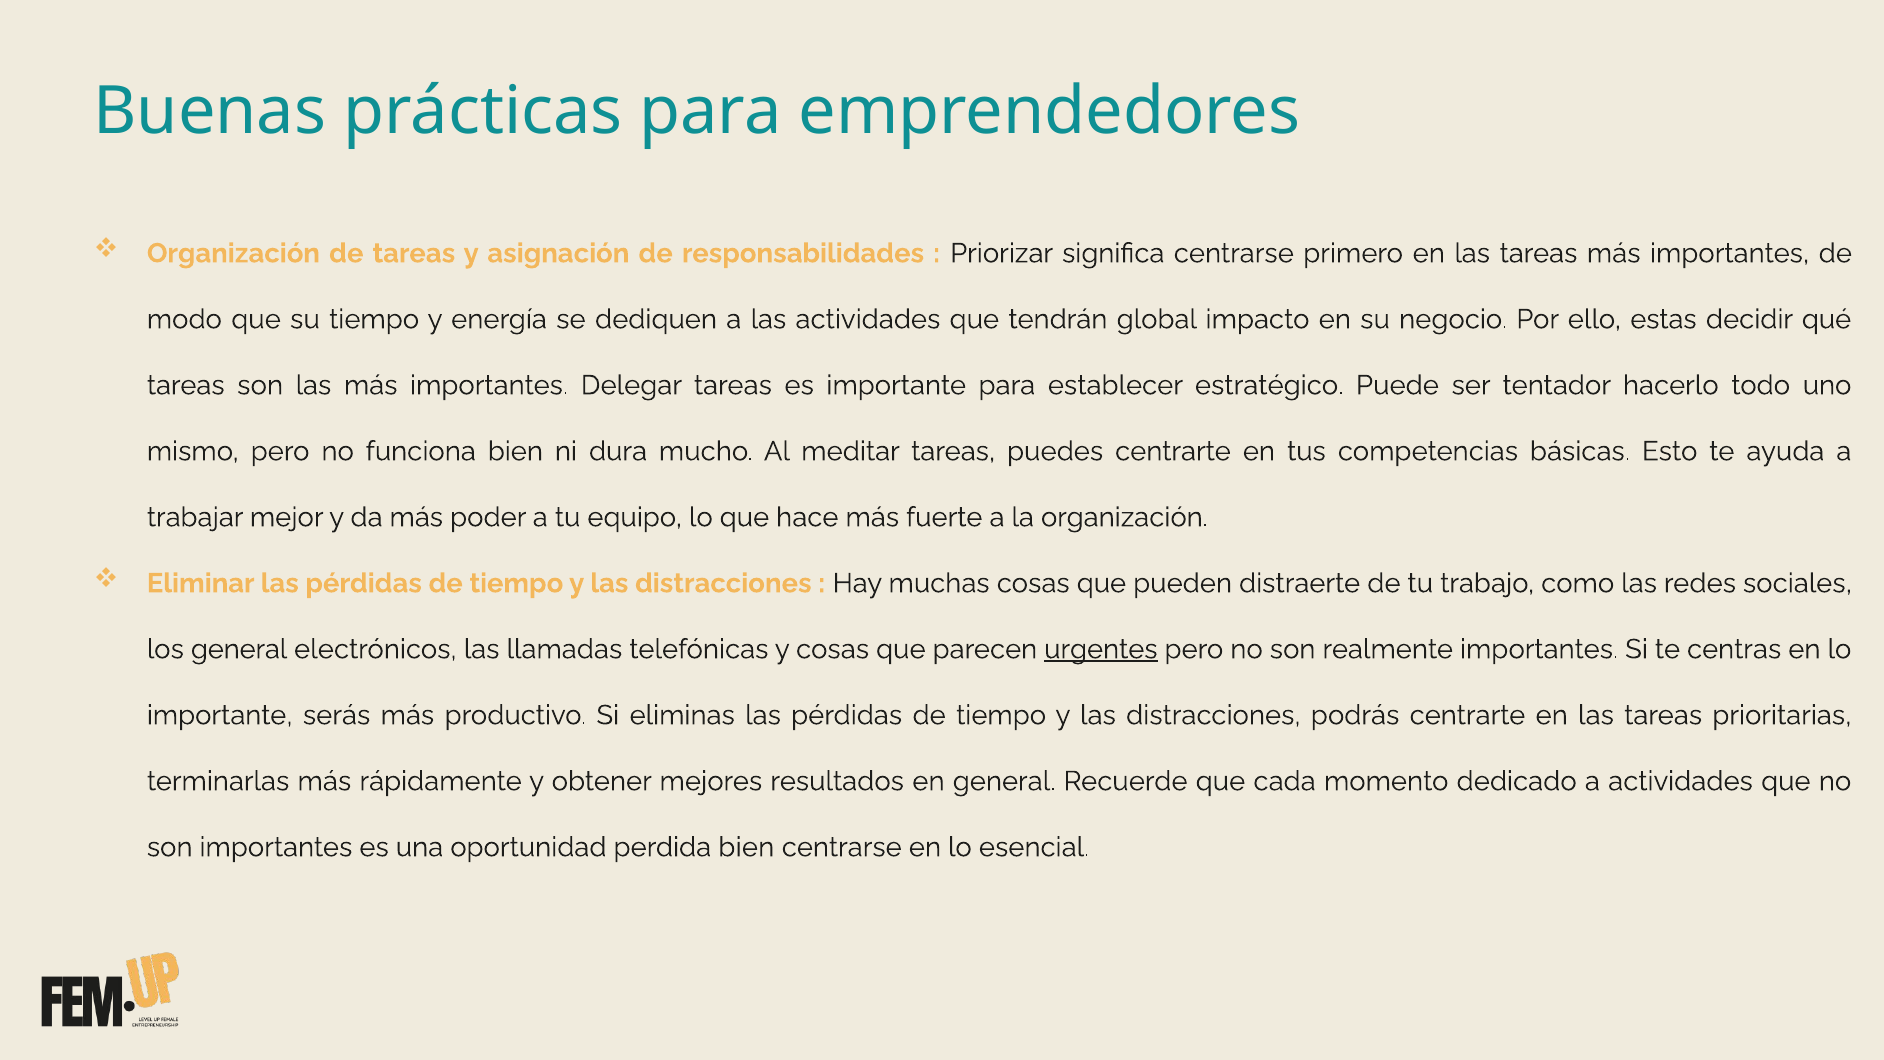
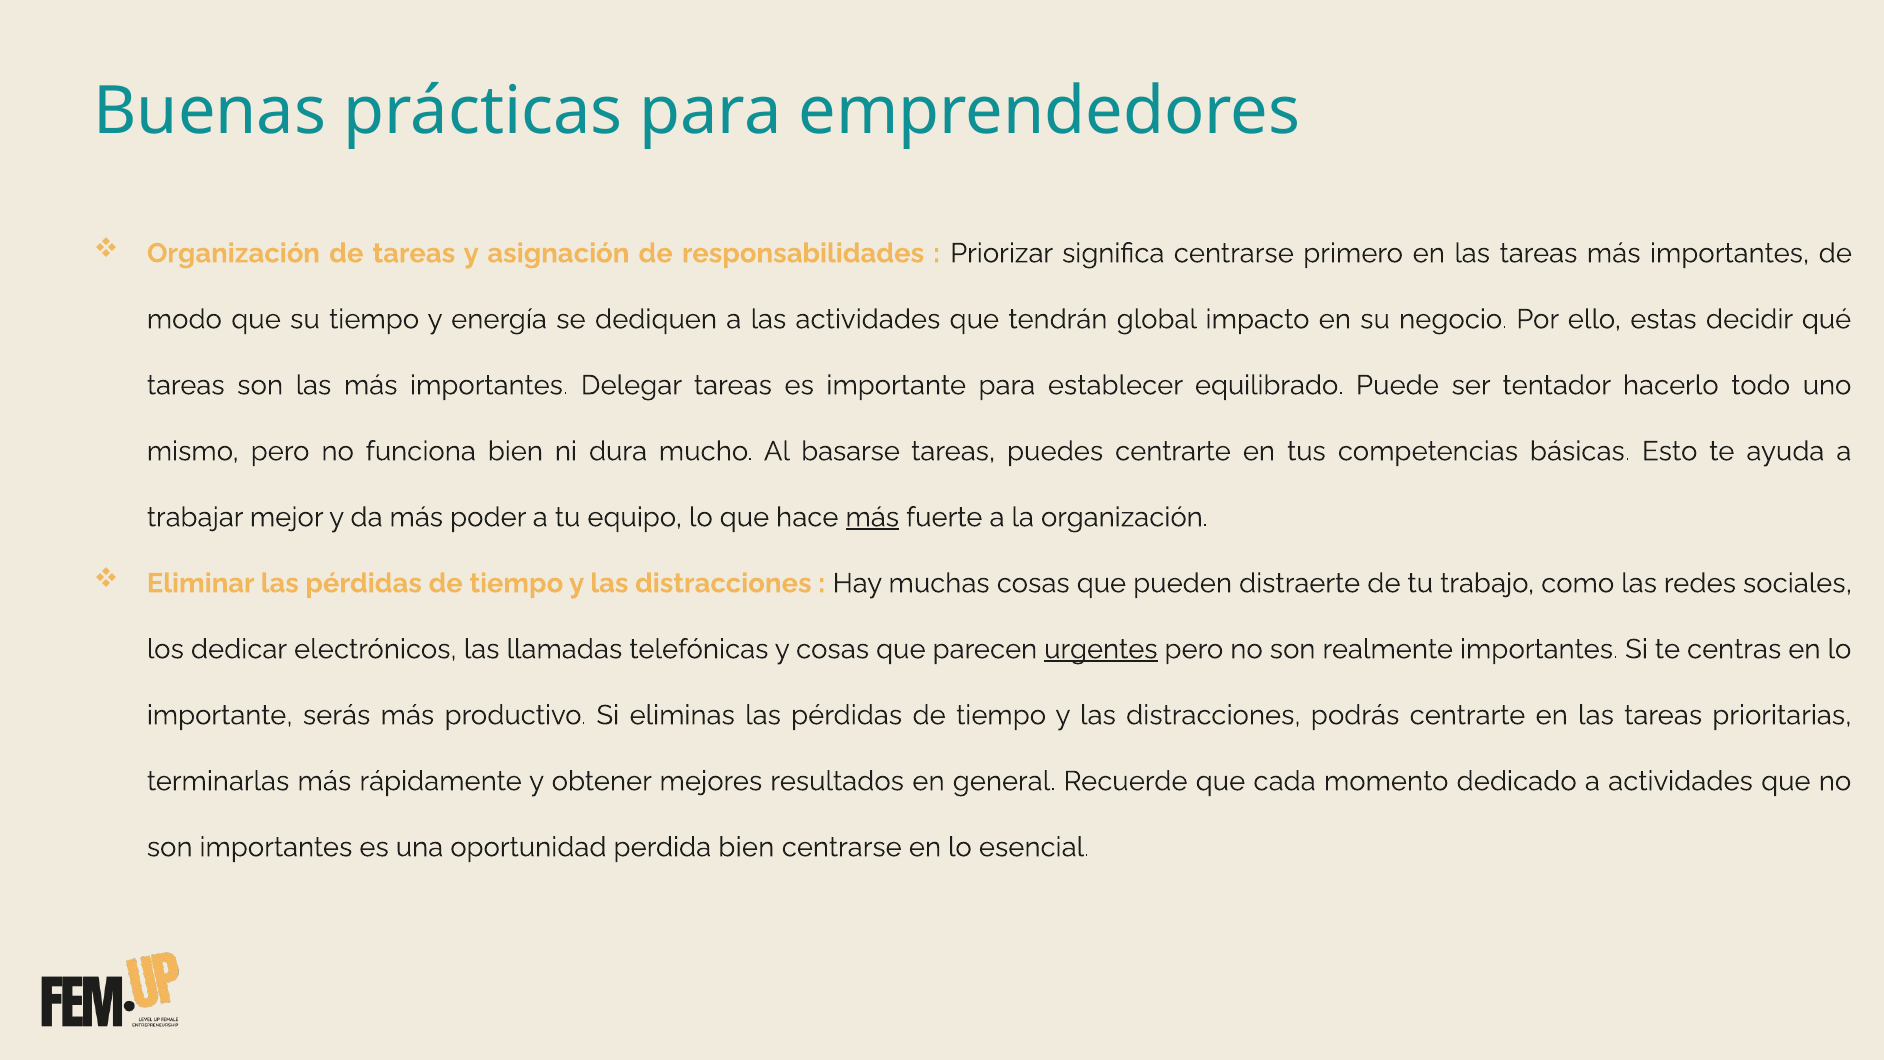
estratégico: estratégico -> equilibrado
meditar: meditar -> basarse
más at (872, 517) underline: none -> present
los general: general -> dedicar
